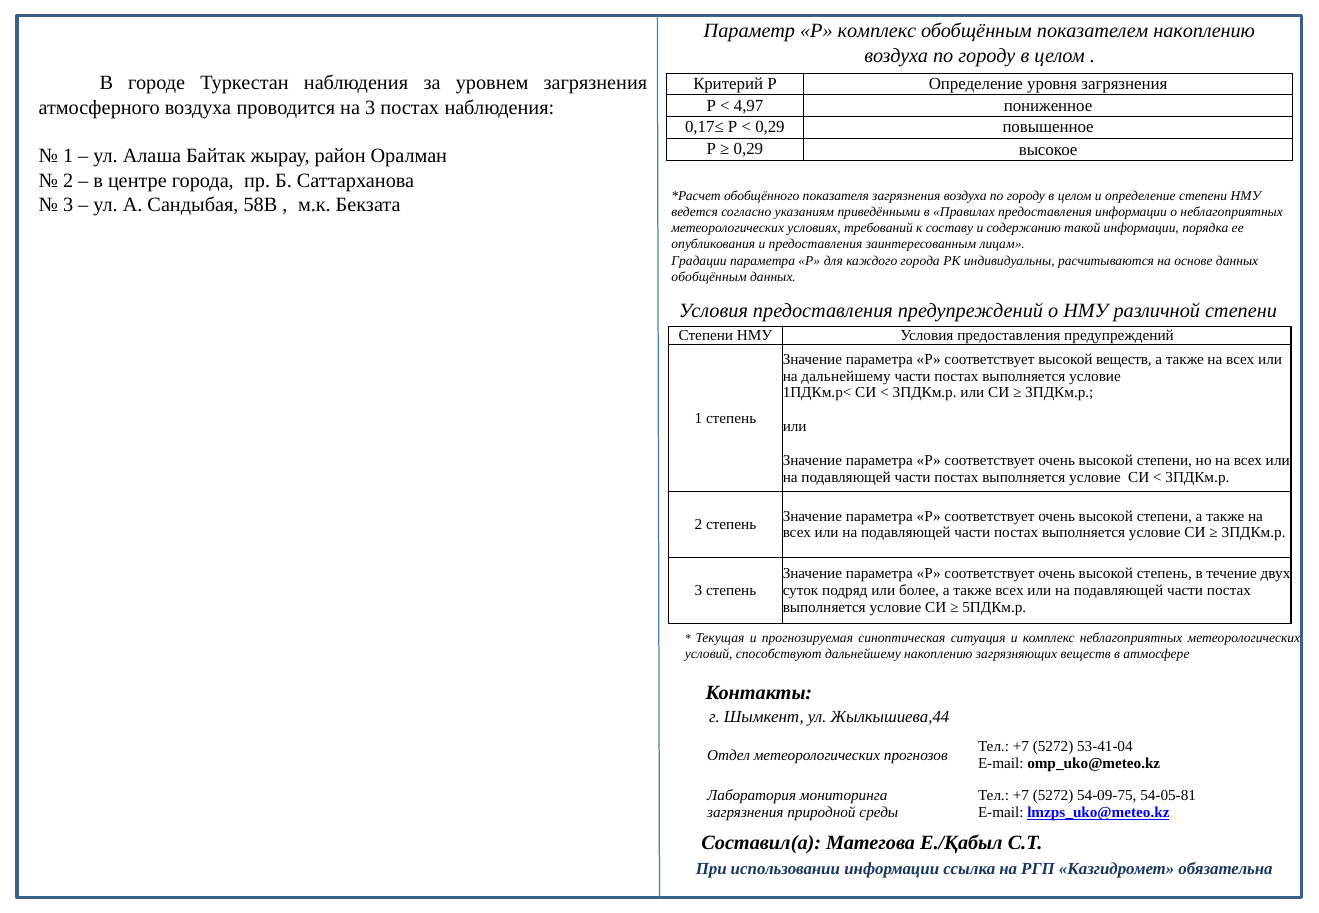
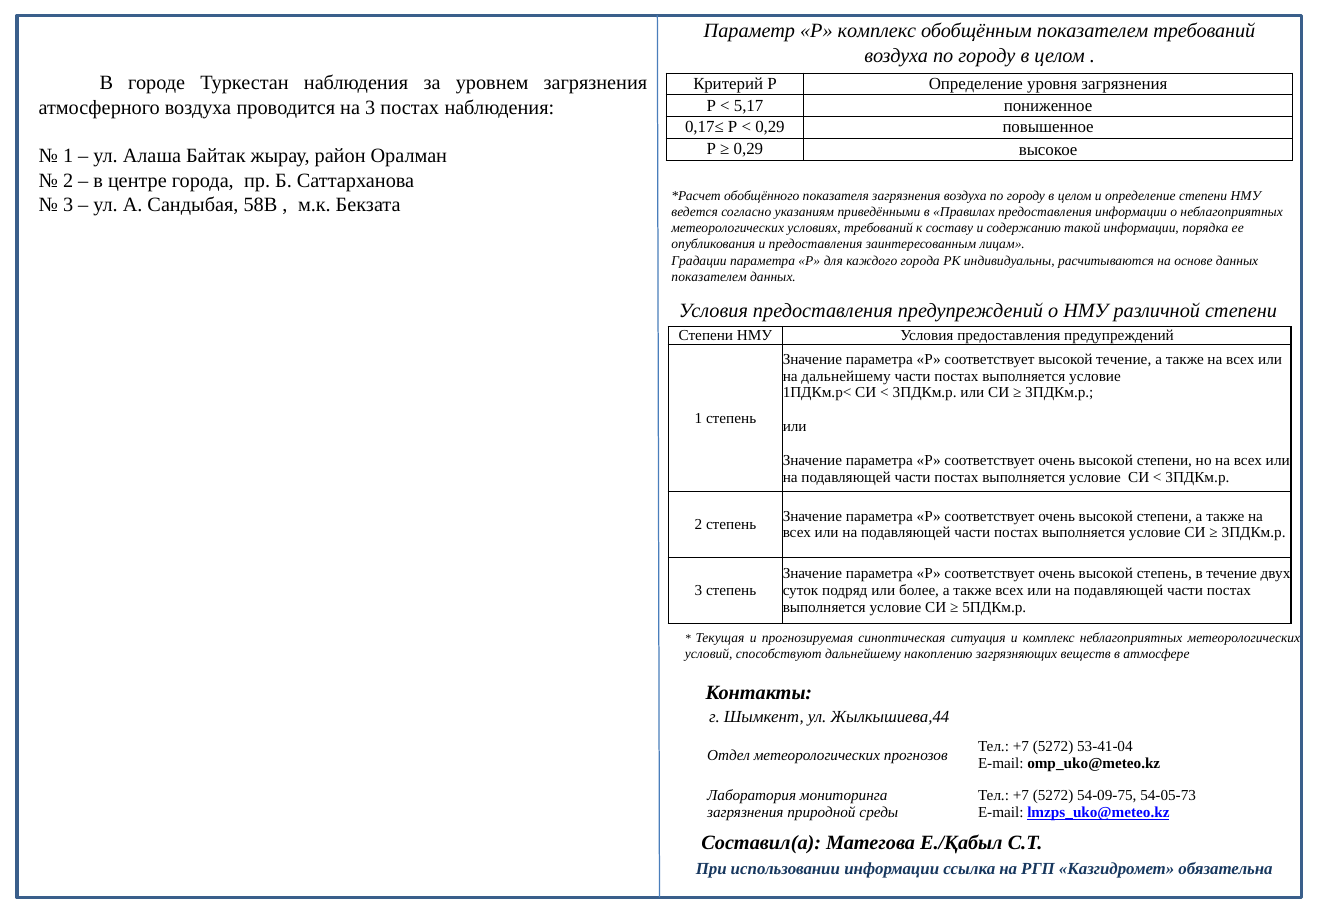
показателем накоплению: накоплению -> требований
4,97: 4,97 -> 5,17
обобщённым at (709, 277): обобщённым -> показателем
высокой веществ: веществ -> течение
54-05-81: 54-05-81 -> 54-05-73
